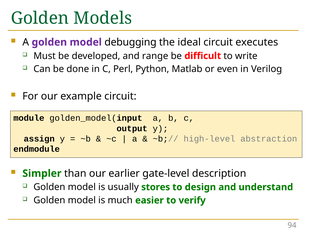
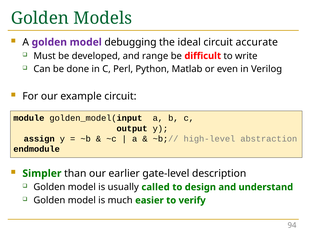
executes: executes -> accurate
stores: stores -> called
